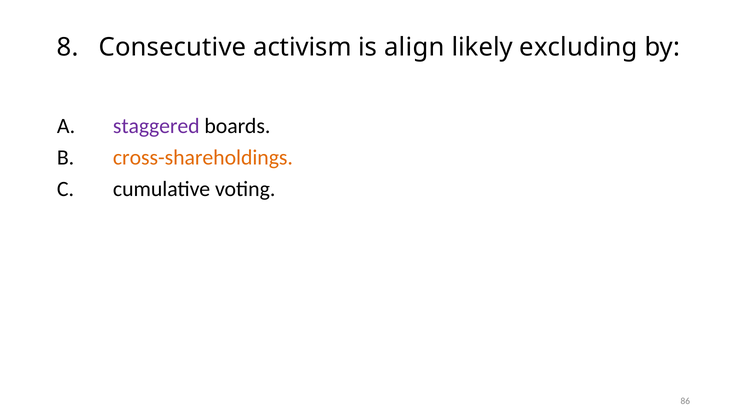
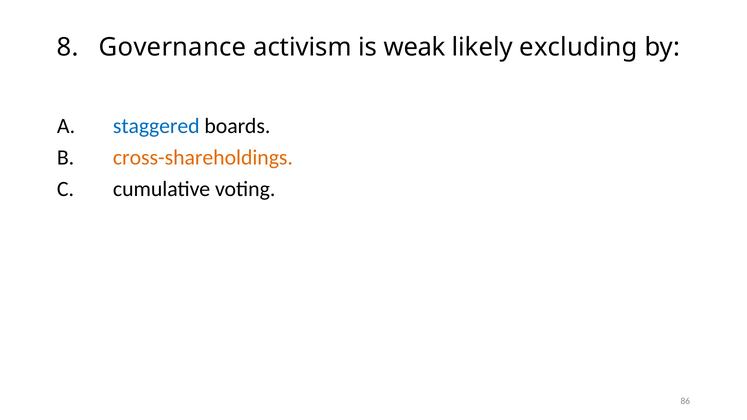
Consecutive: Consecutive -> Governance
align: align -> weak
staggered colour: purple -> blue
